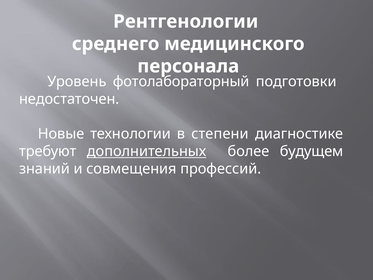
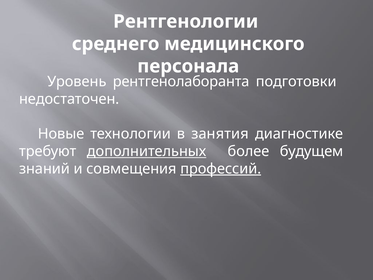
фотолабораторный: фотолабораторный -> рентгенолаборанта
степени: степени -> занятия
профессий underline: none -> present
